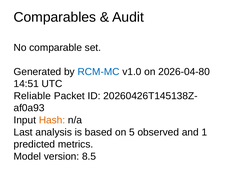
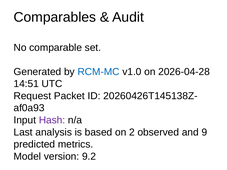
2026-04-80: 2026-04-80 -> 2026-04-28
Reliable: Reliable -> Request
Hash colour: orange -> purple
5: 5 -> 2
1: 1 -> 9
8.5: 8.5 -> 9.2
